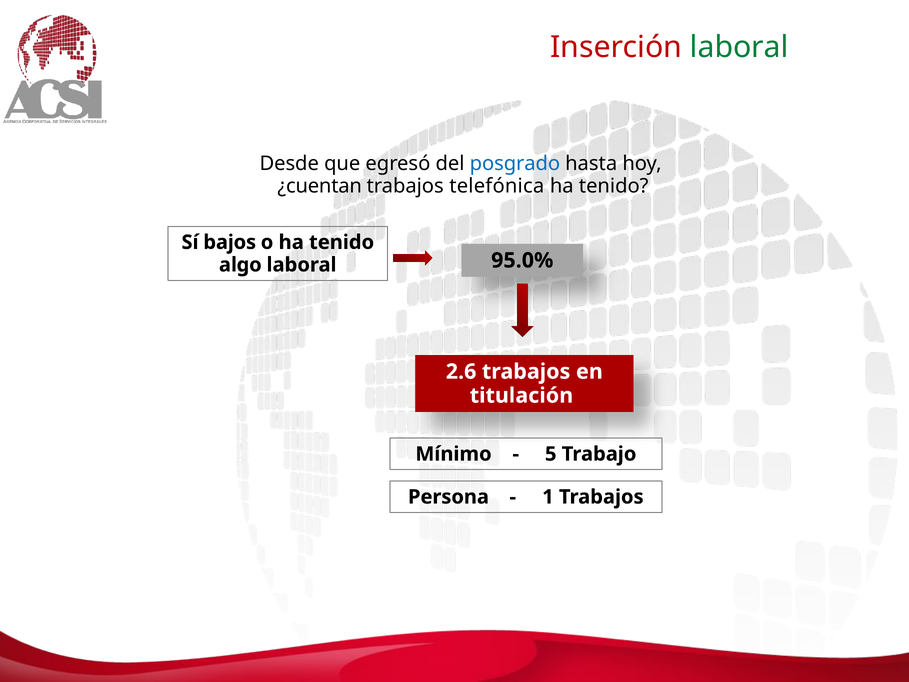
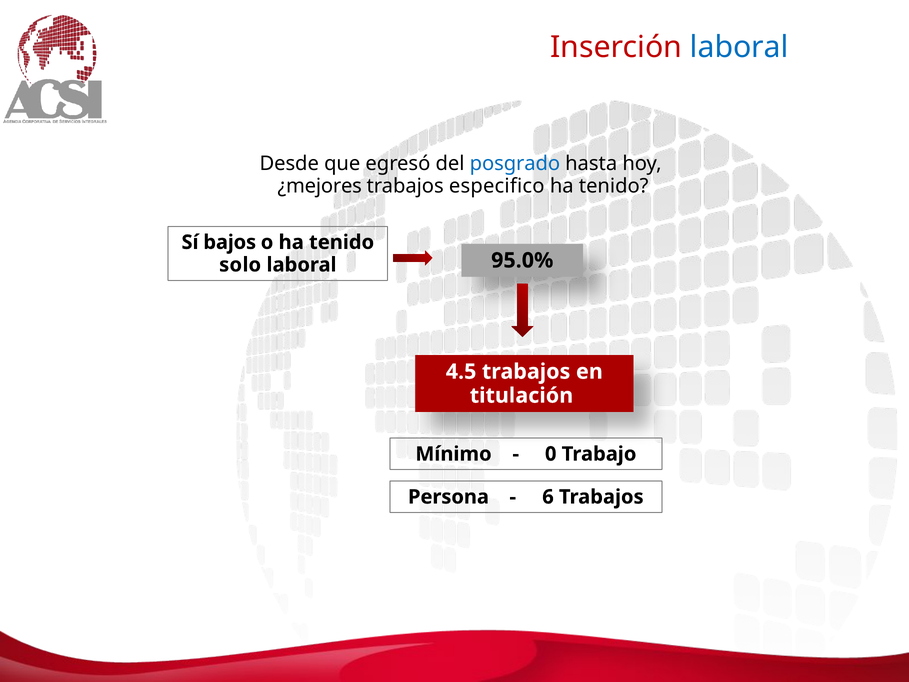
laboral at (739, 47) colour: green -> blue
¿cuentan: ¿cuentan -> ¿mejores
telefónica: telefónica -> especifico
algo: algo -> solo
2.6: 2.6 -> 4.5
5: 5 -> 0
1: 1 -> 6
